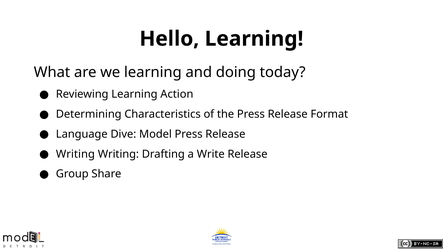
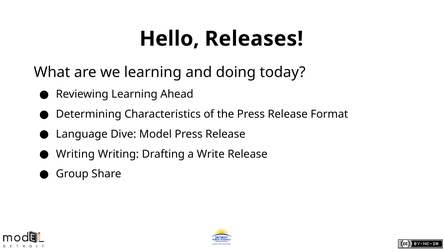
Hello Learning: Learning -> Releases
Action: Action -> Ahead
